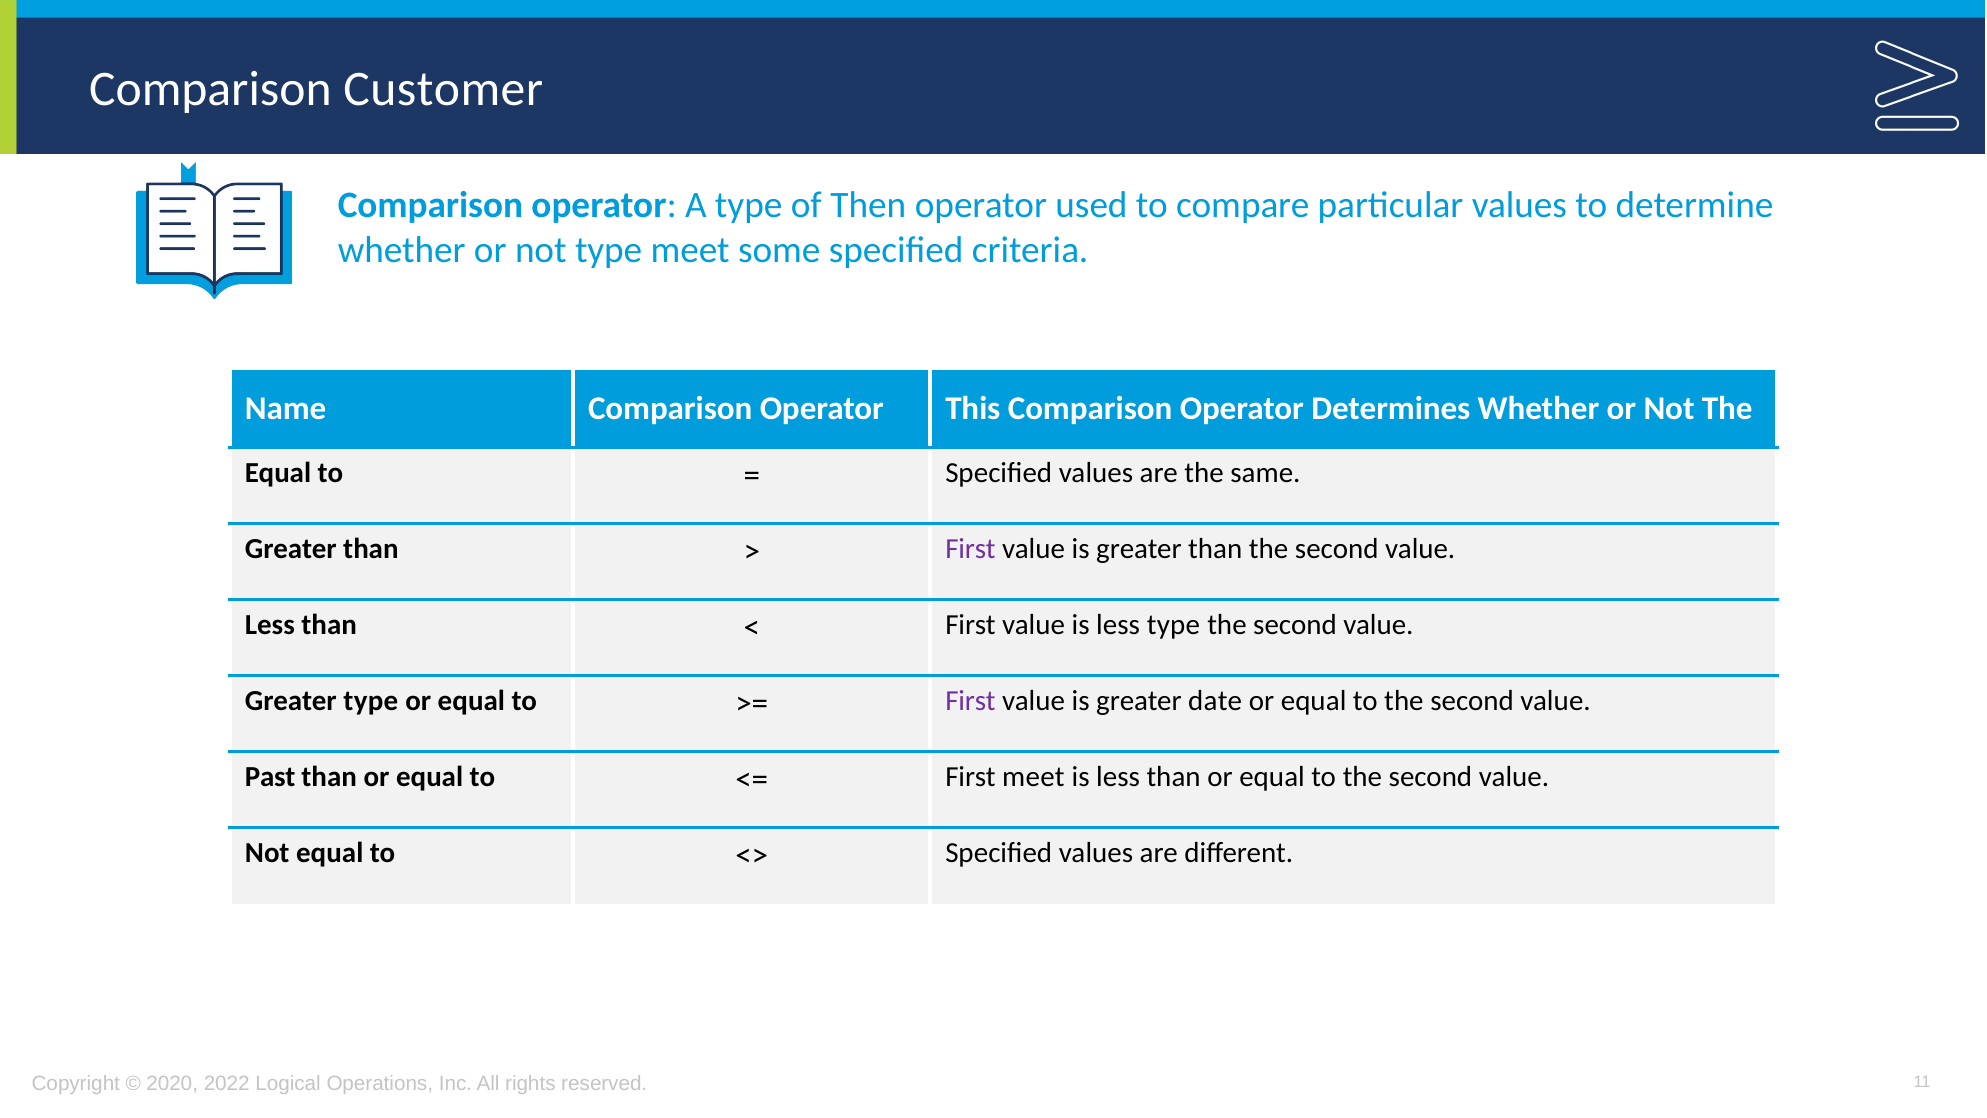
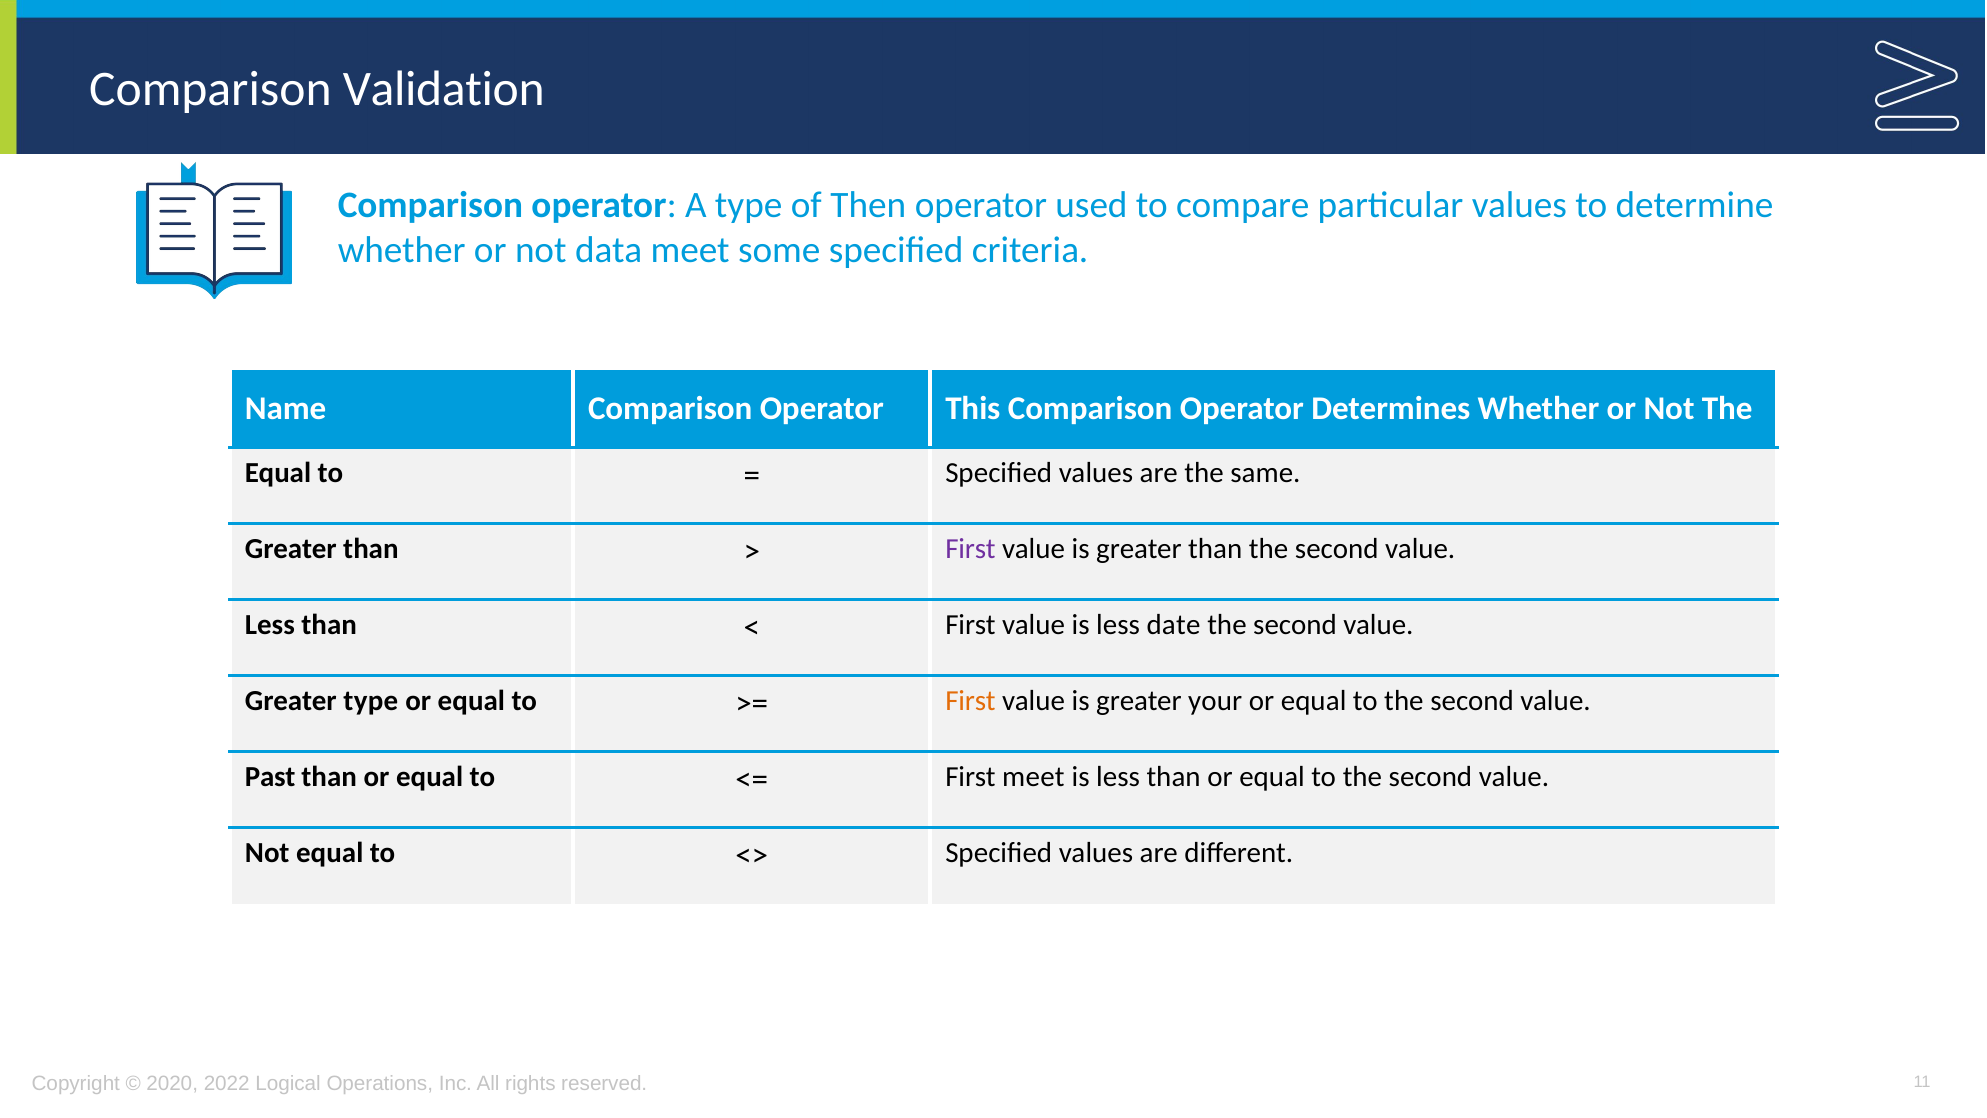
Customer: Customer -> Validation
not type: type -> data
less type: type -> date
First at (970, 701) colour: purple -> orange
date: date -> your
